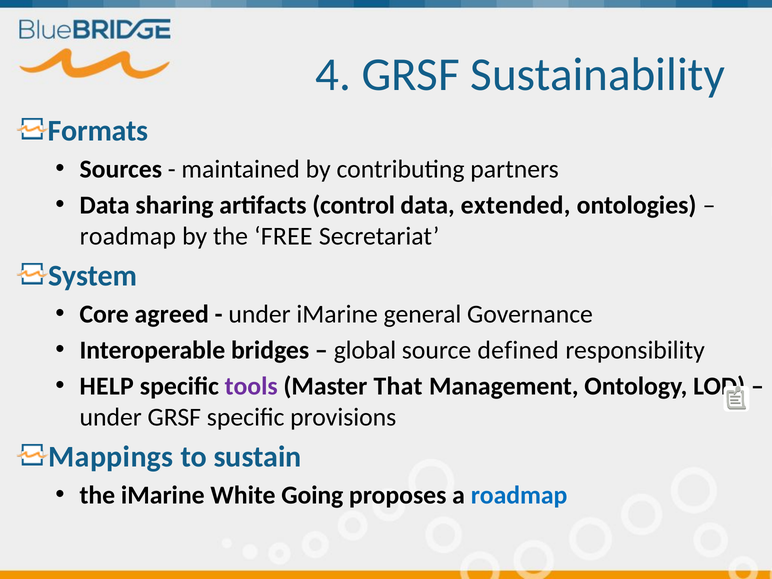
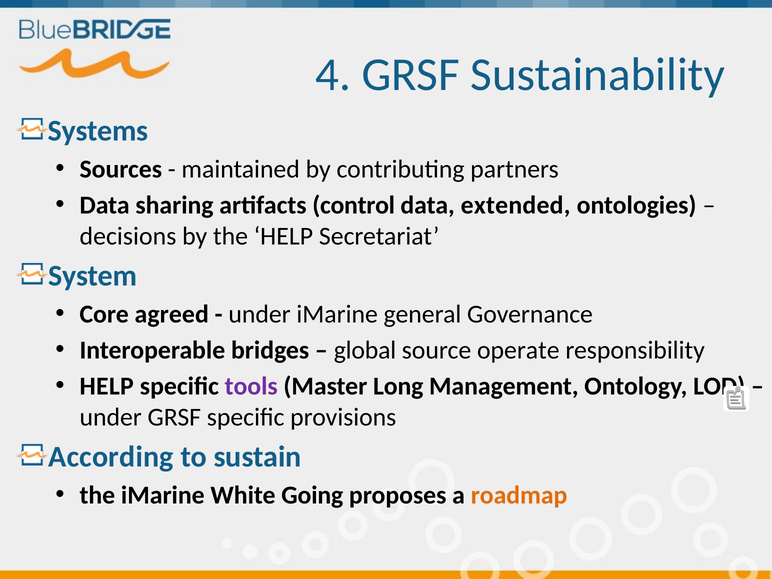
Formats: Formats -> Systems
roadmap at (128, 236): roadmap -> decisions
the FREE: FREE -> HELP
defined: defined -> operate
That: That -> Long
Mappings: Mappings -> According
roadmap at (519, 495) colour: blue -> orange
